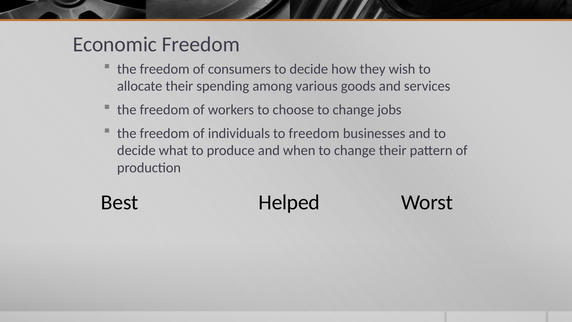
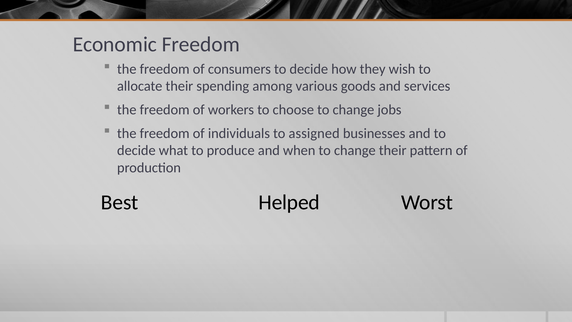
to freedom: freedom -> assigned
